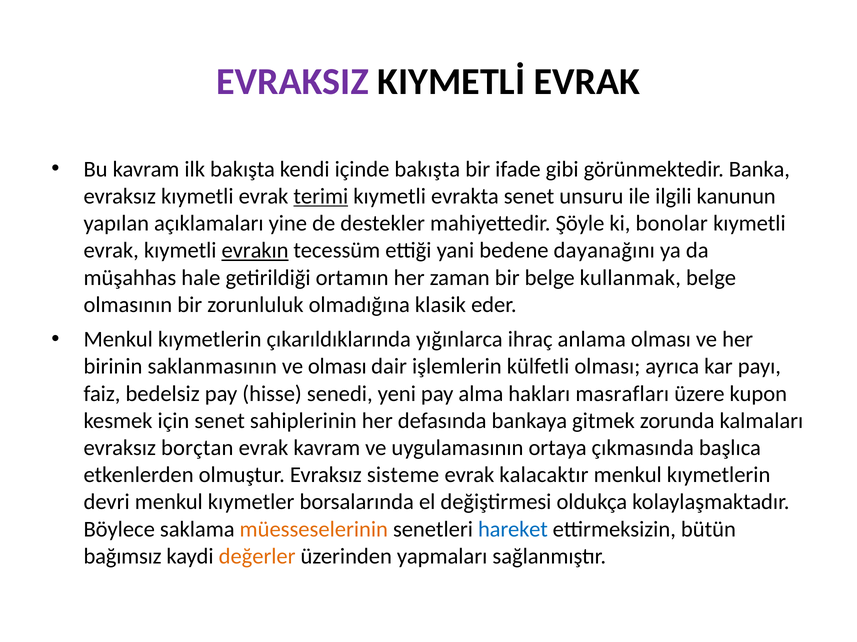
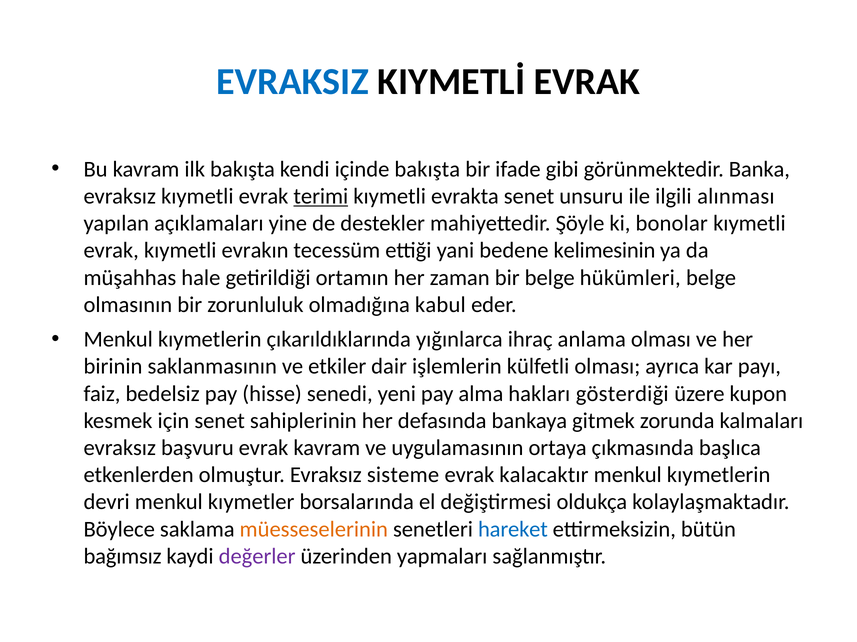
EVRAKSIZ colour: purple -> blue
kanunun: kanunun -> alınması
evrakın underline: present -> none
dayanağını: dayanağını -> kelimesinin
kullanmak: kullanmak -> hükümleri
klasik: klasik -> kabul
ve olması: olması -> etkiler
masrafları: masrafları -> gösterdiği
borçtan: borçtan -> başvuru
değerler colour: orange -> purple
